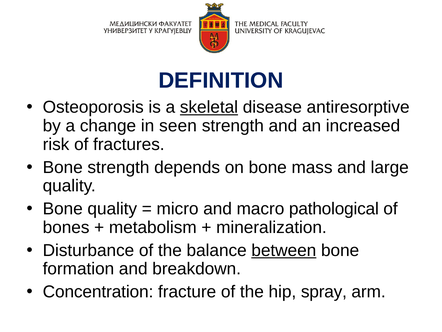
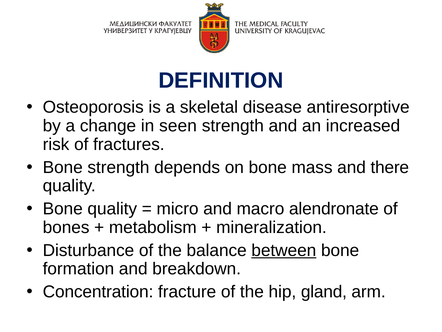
skeletal underline: present -> none
large: large -> there
pathological: pathological -> alendronate
spray: spray -> gland
